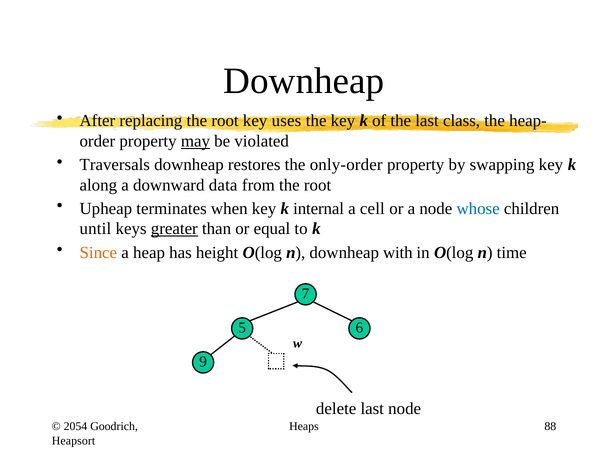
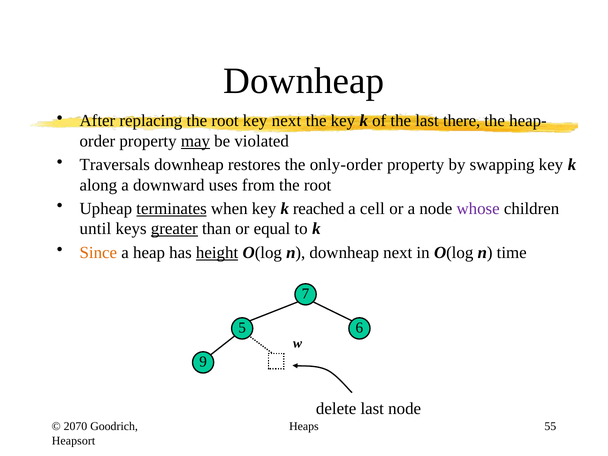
key uses: uses -> next
class: class -> there
data: data -> uses
terminates underline: none -> present
internal: internal -> reached
whose colour: blue -> purple
height underline: none -> present
downheap with: with -> next
2054: 2054 -> 2070
88: 88 -> 55
